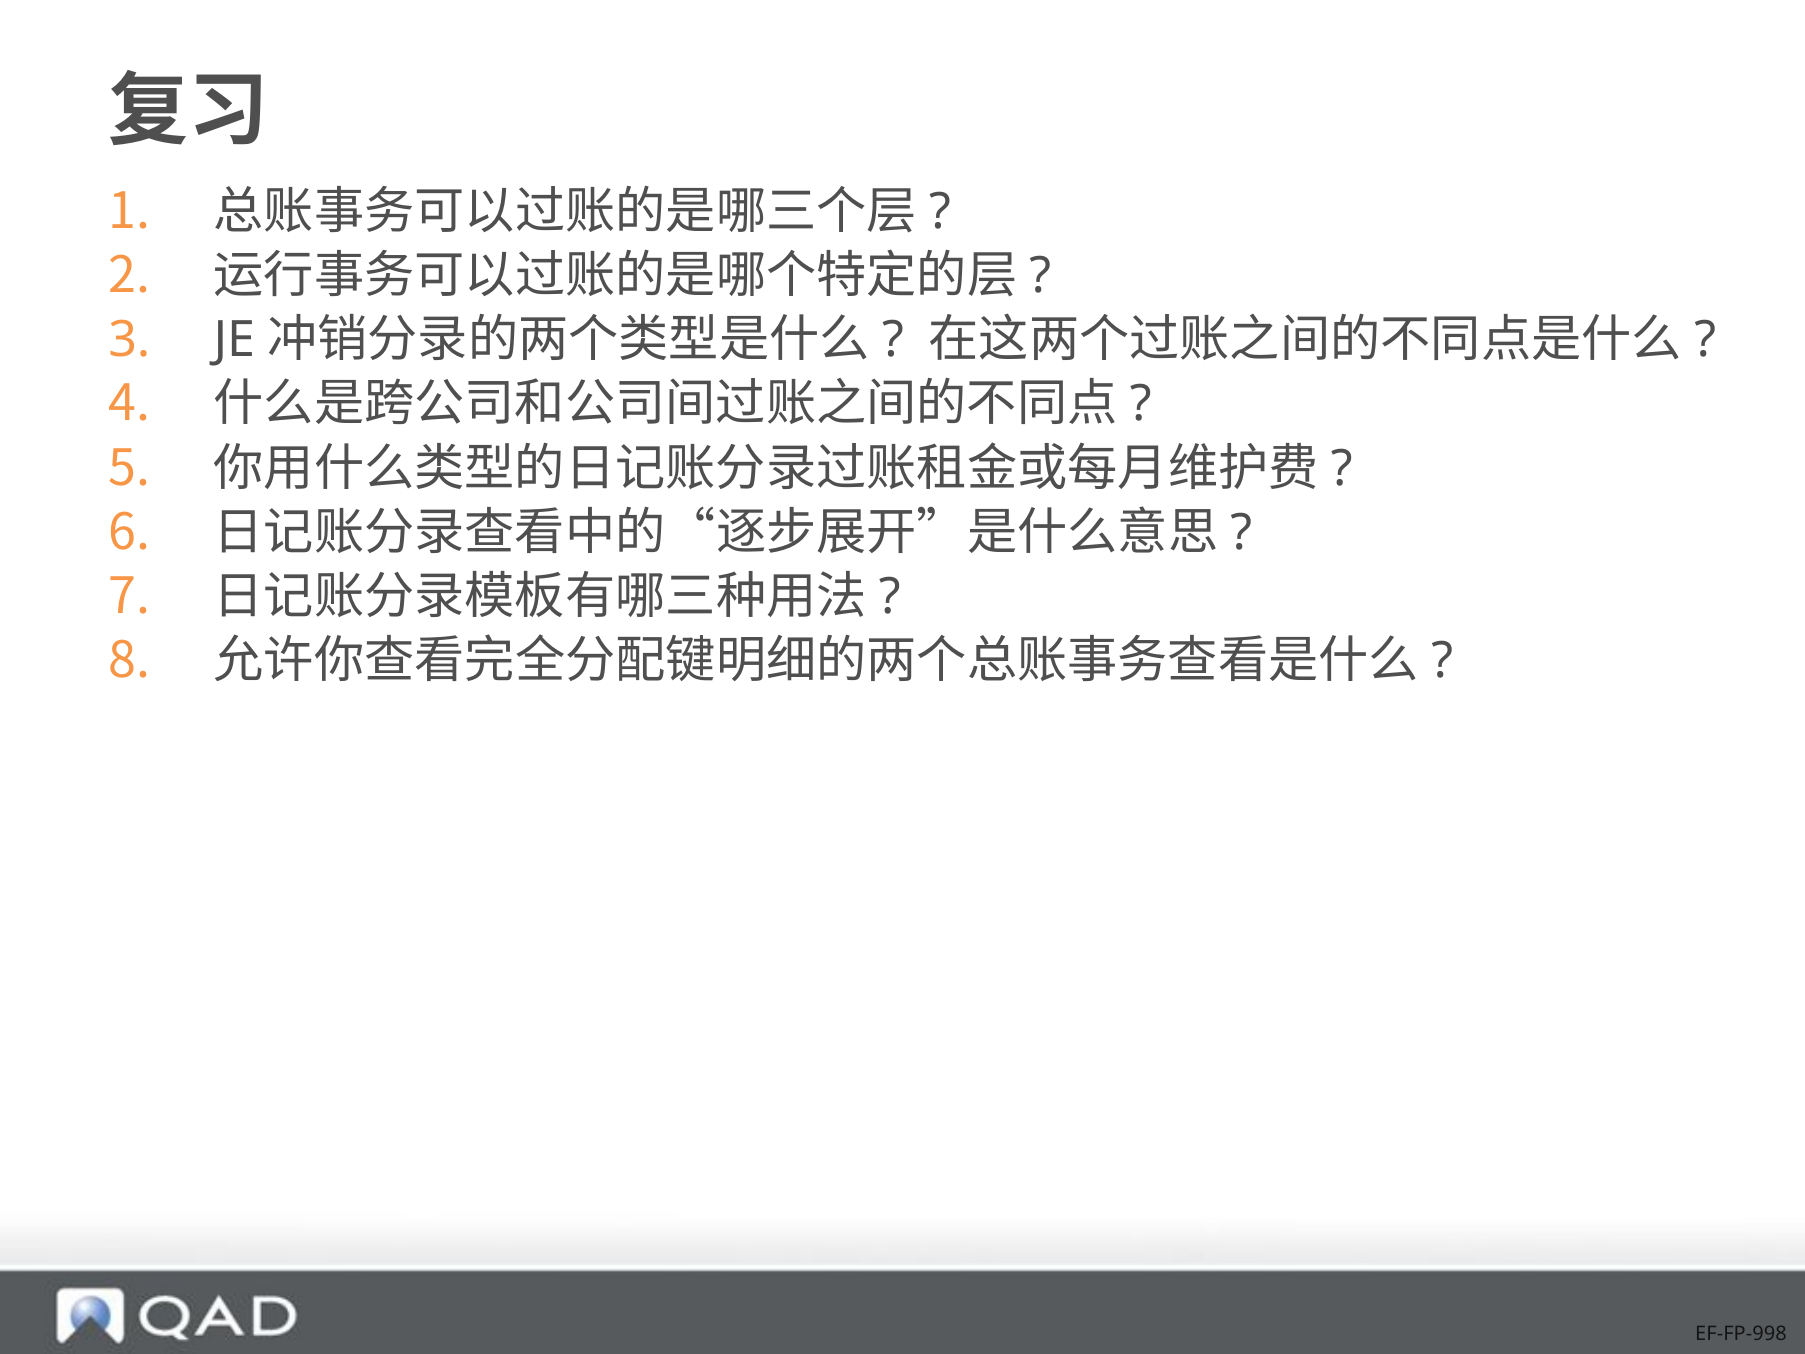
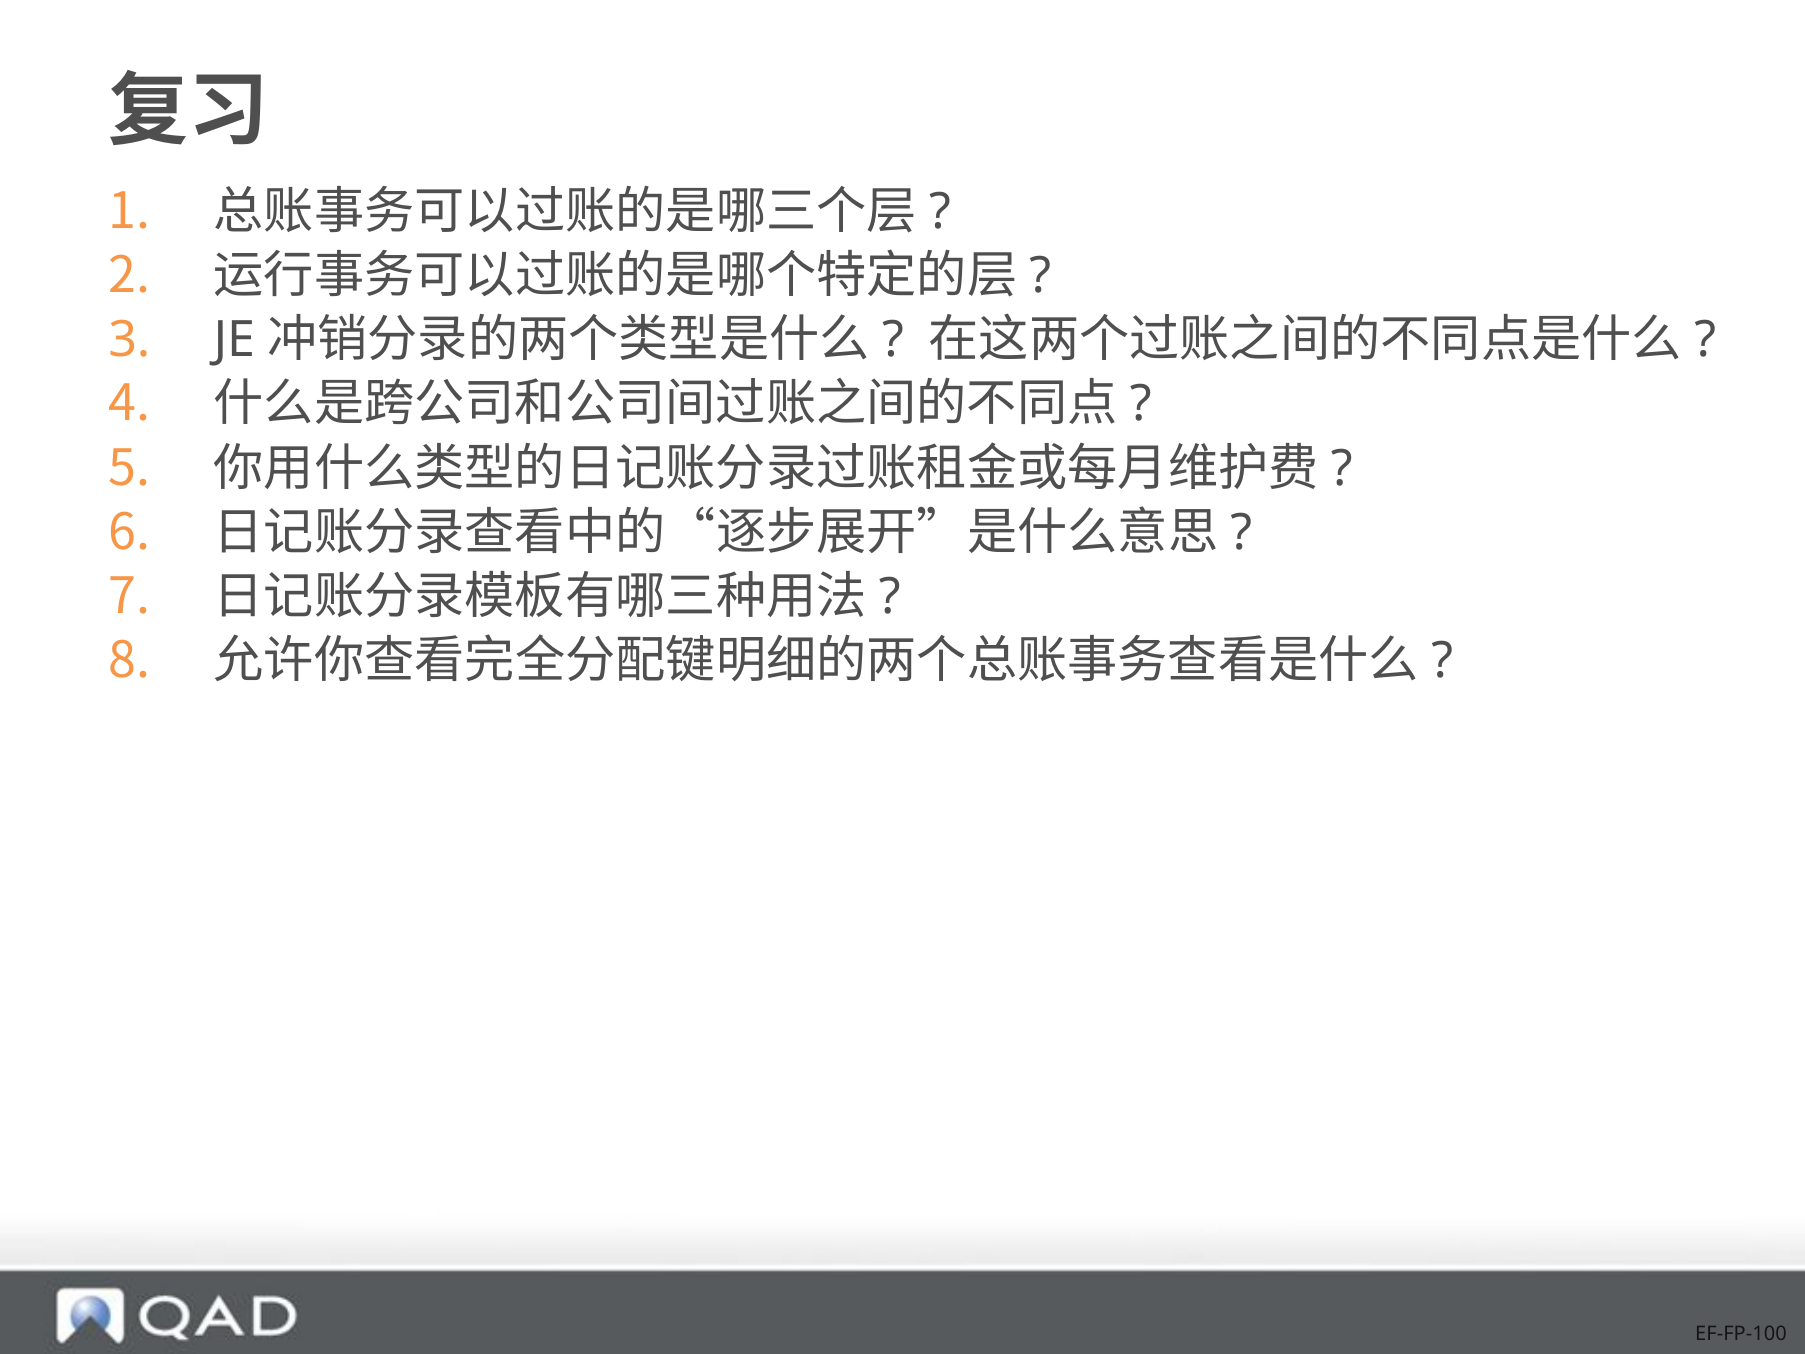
EF-FP-998: EF-FP-998 -> EF-FP-100
